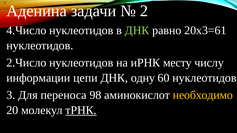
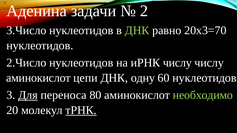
4.Число: 4.Число -> 3.Число
20х3=61: 20х3=61 -> 20х3=70
иРНК месту: месту -> числу
информации at (38, 78): информации -> аминокислот
Для underline: none -> present
98: 98 -> 80
необходимо colour: yellow -> light green
